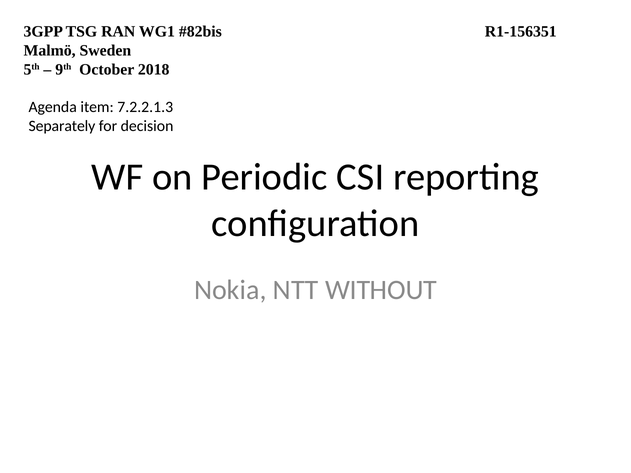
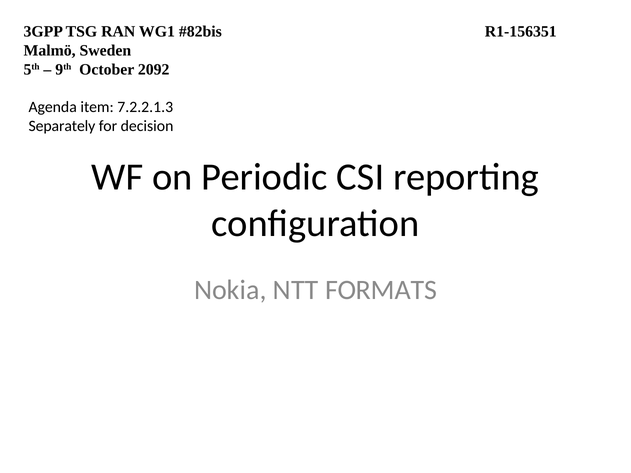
2018: 2018 -> 2092
WITHOUT: WITHOUT -> FORMATS
